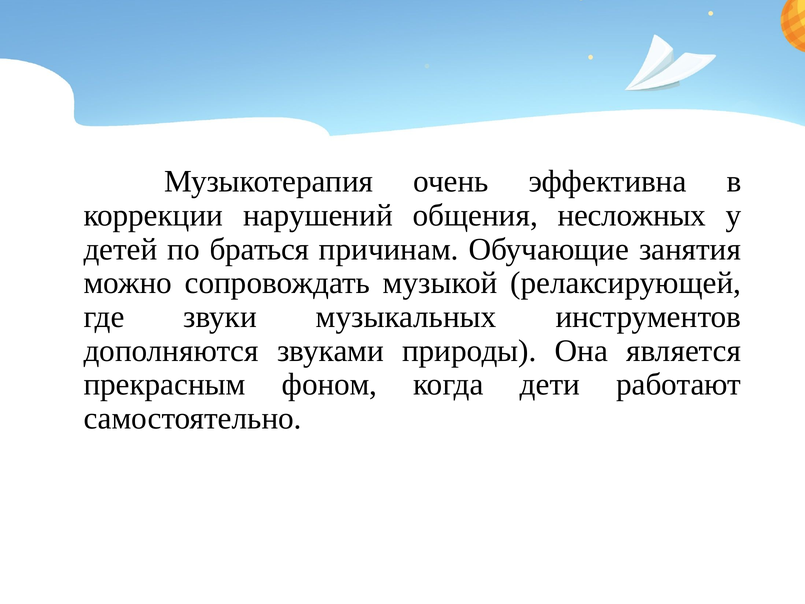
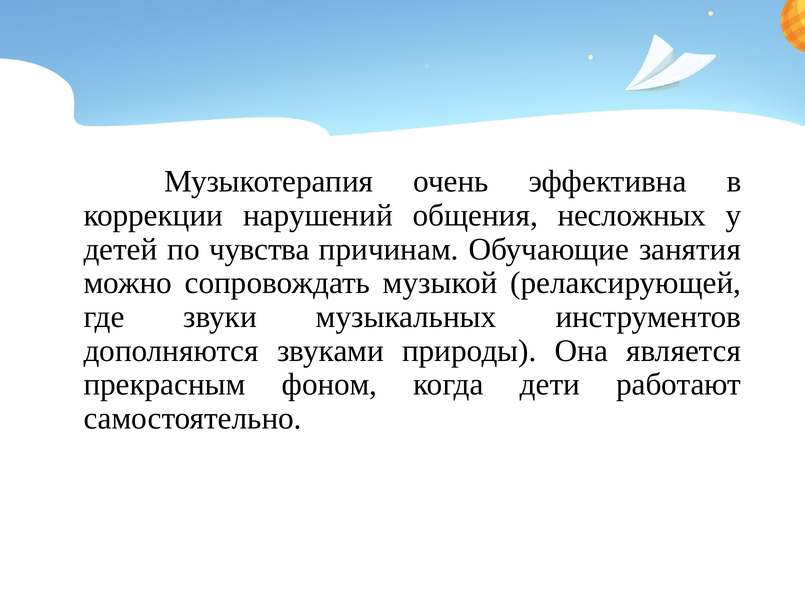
браться: браться -> чувства
